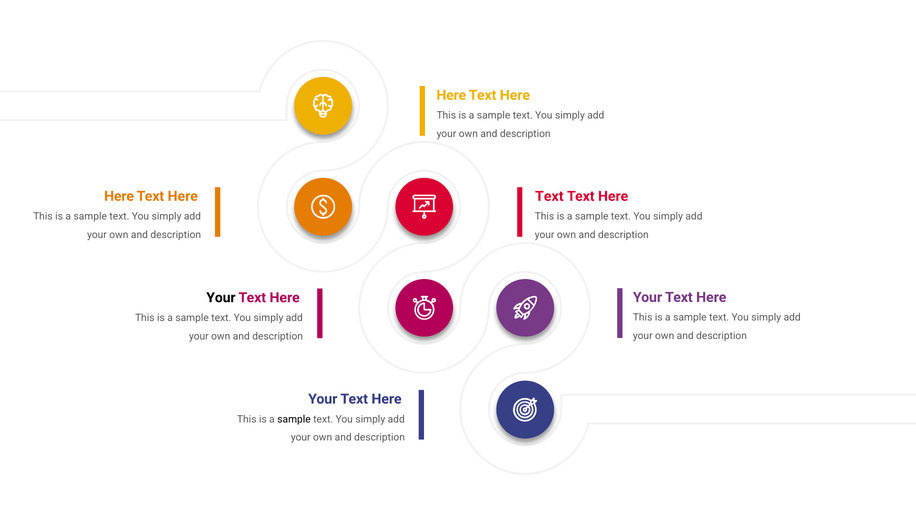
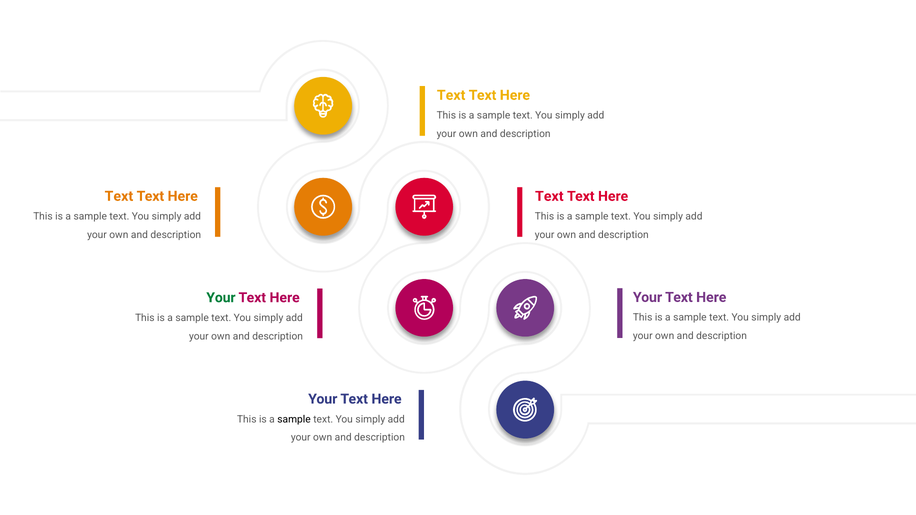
Here at (451, 95): Here -> Text
Here at (119, 196): Here -> Text
Your at (221, 298) colour: black -> green
